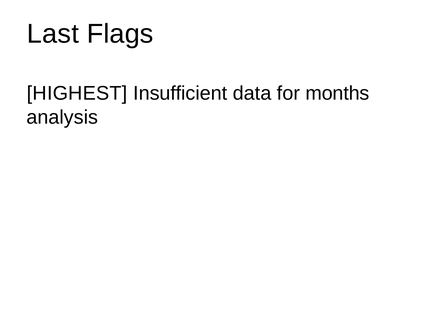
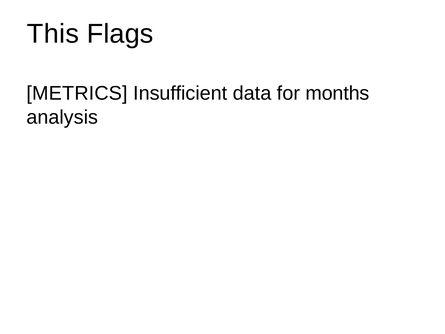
Last: Last -> This
HIGHEST: HIGHEST -> METRICS
